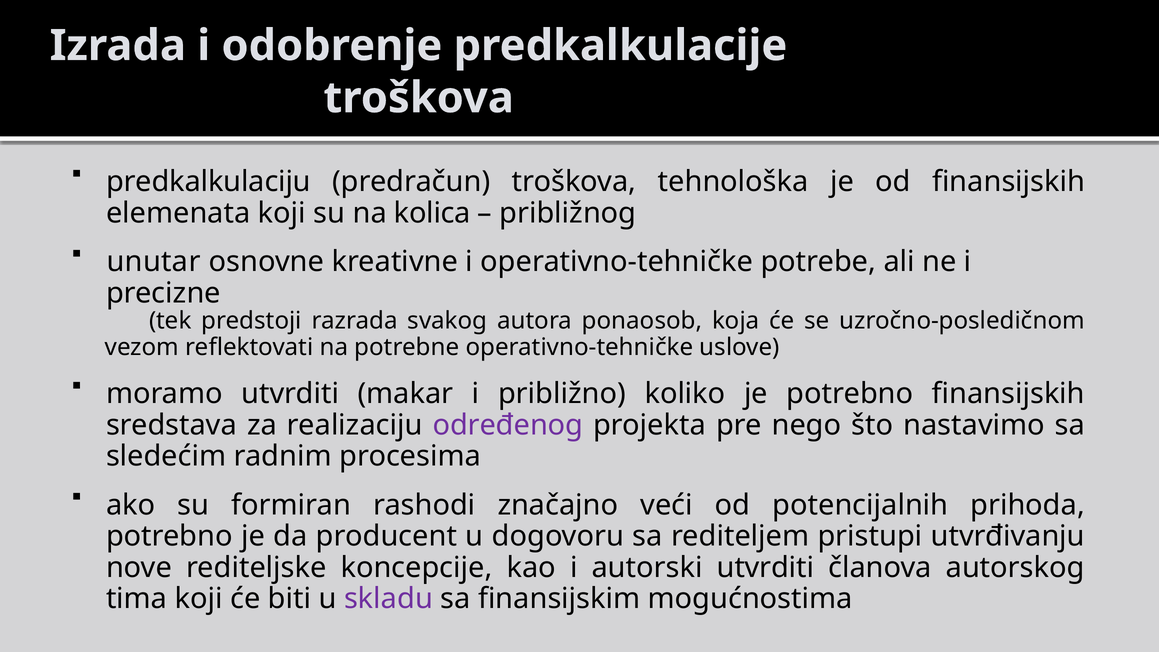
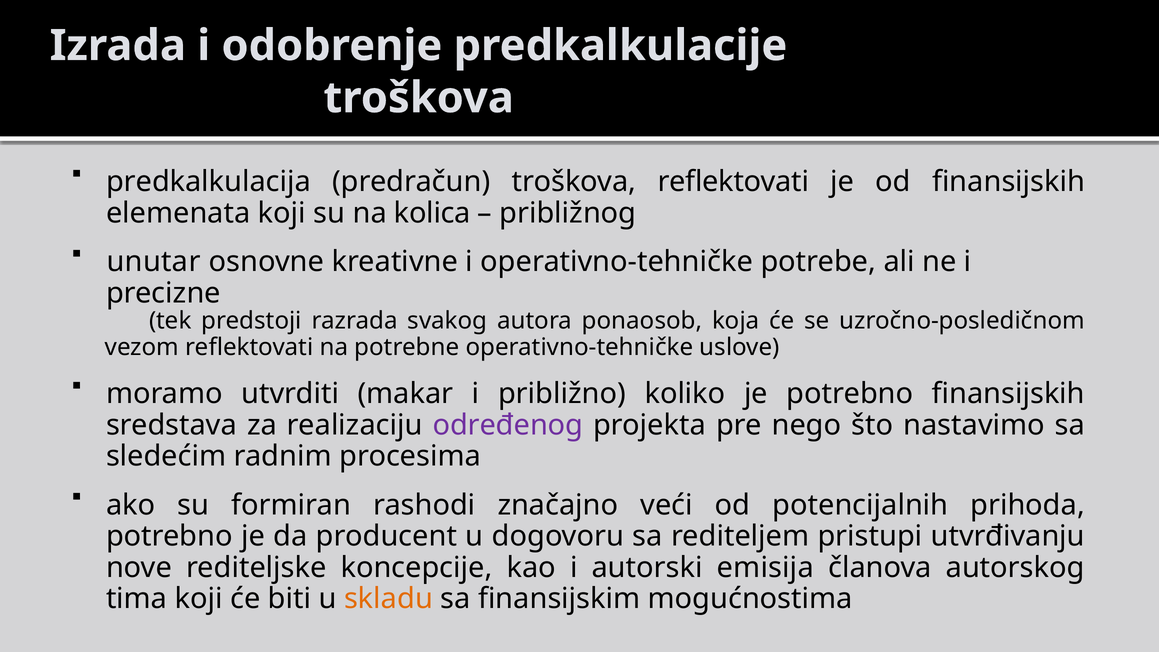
predkalkulaciju: predkalkulaciju -> predkalkulacija
troškova tehnološka: tehnološka -> reflektovati
autorski utvrditi: utvrditi -> emisija
skladu colour: purple -> orange
